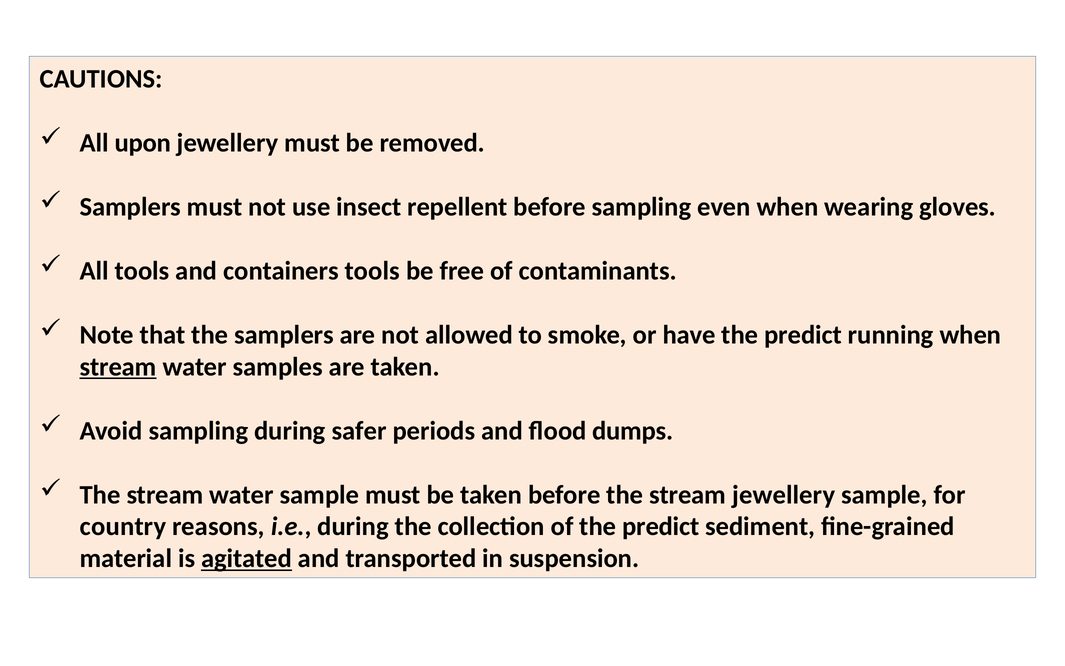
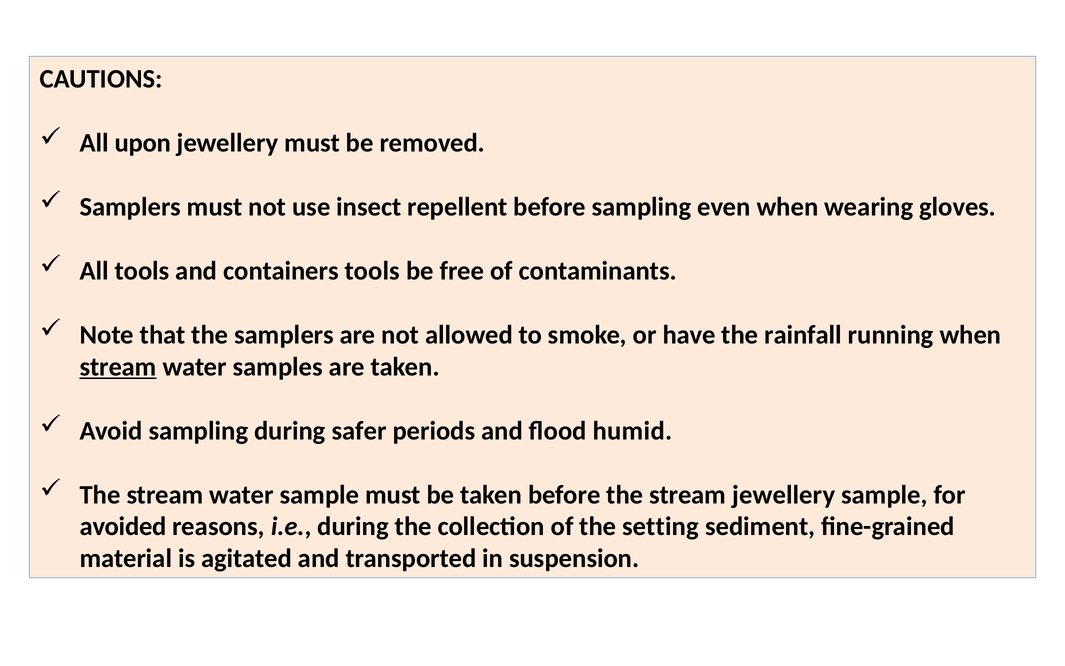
have the predict: predict -> rainfall
dumps: dumps -> humid
country: country -> avoided
of the predict: predict -> setting
agitated underline: present -> none
